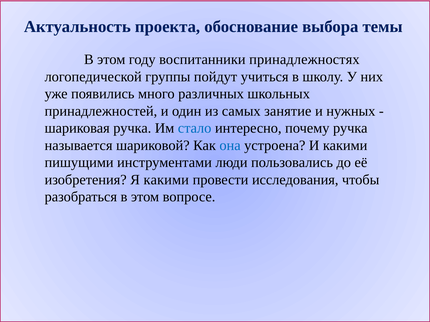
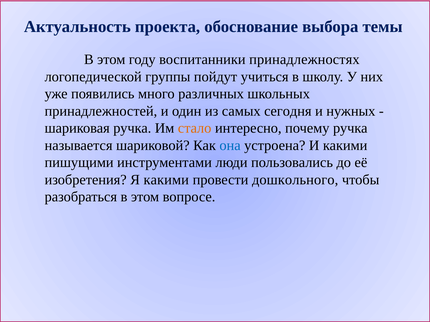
занятие: занятие -> сегодня
стало colour: blue -> orange
исследования: исследования -> дошкольного
